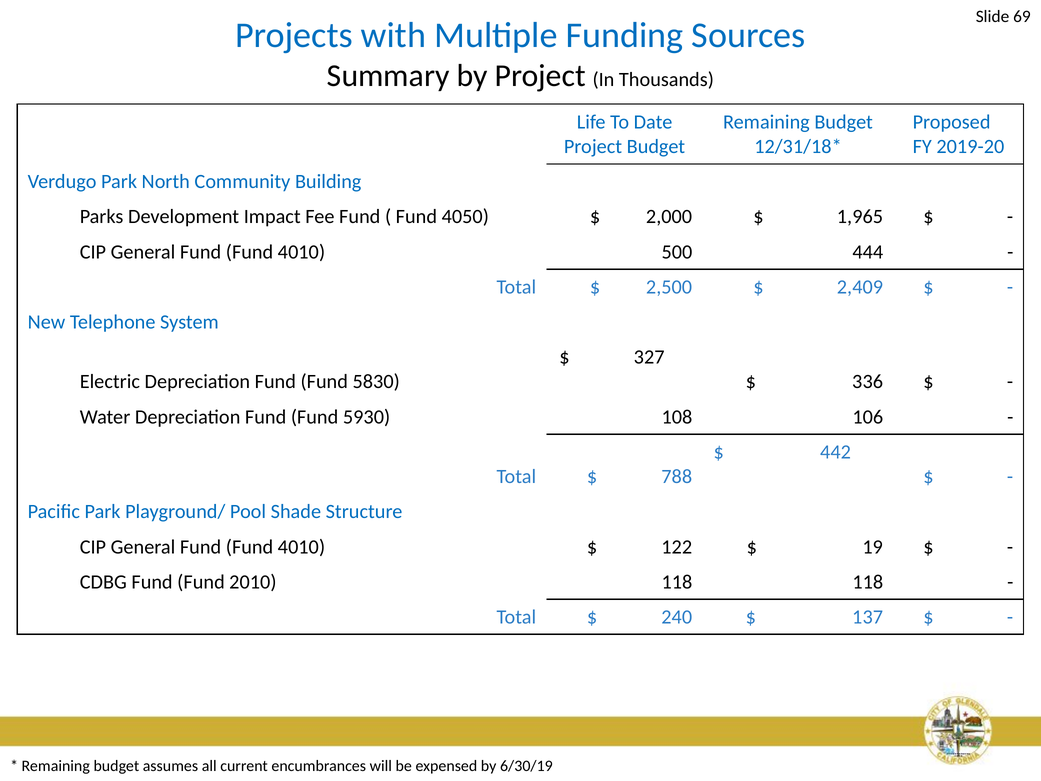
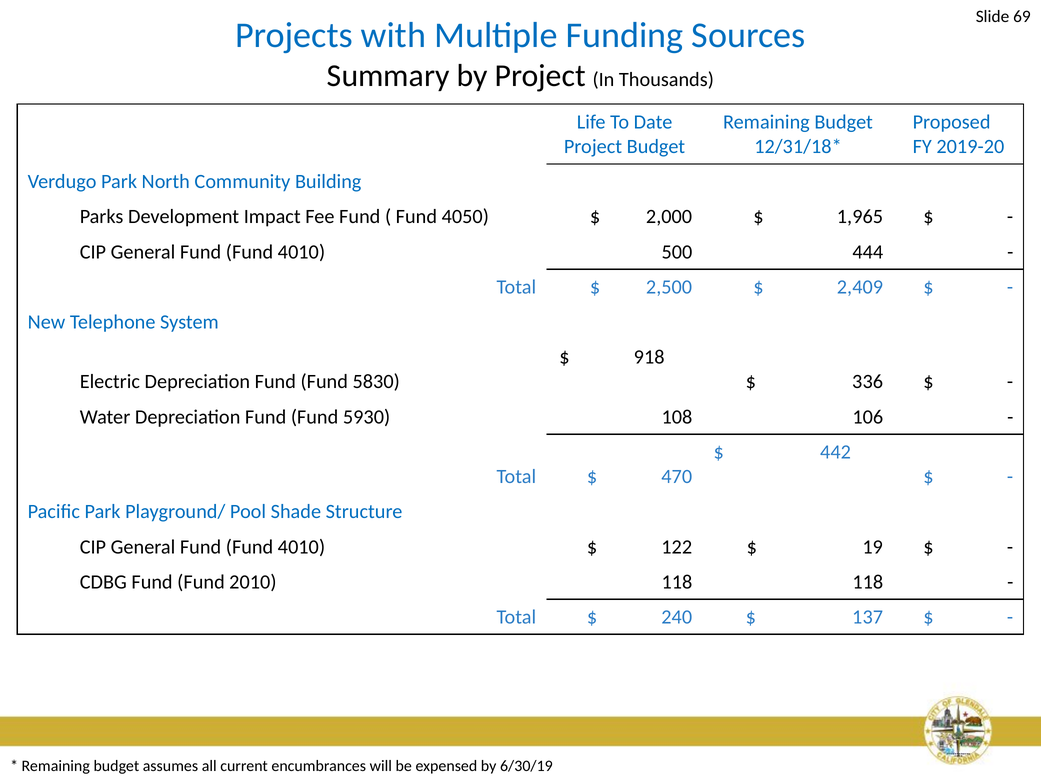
327: 327 -> 918
788: 788 -> 470
